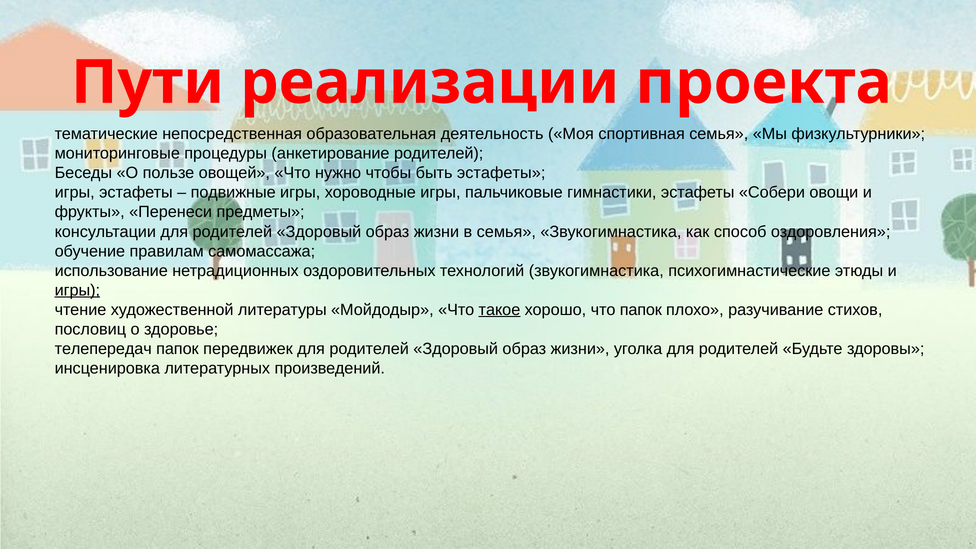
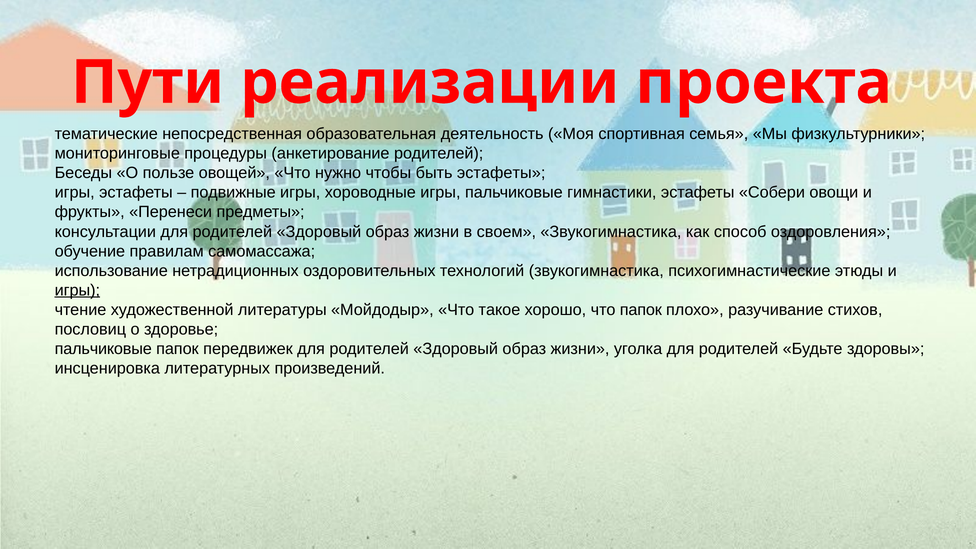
в семья: семья -> своем
такое underline: present -> none
телепередач at (103, 349): телепередач -> пальчиковые
